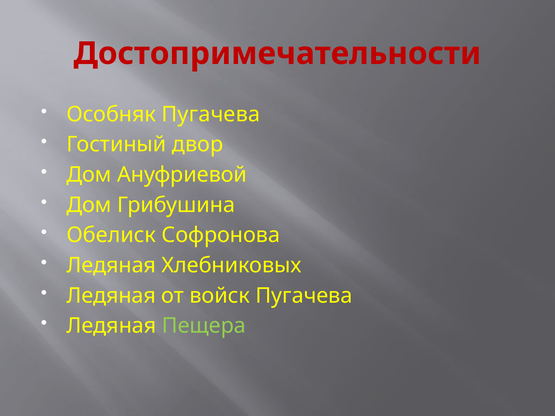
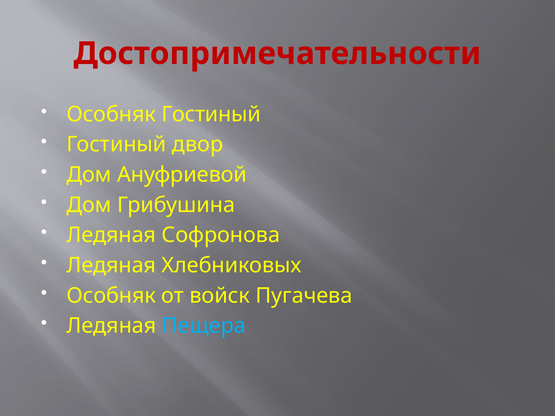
Особняк Пугачева: Пугачева -> Гостиный
Обелиск at (111, 235): Обелиск -> Ледяная
Ледяная at (111, 296): Ледяная -> Особняк
Пещера colour: light green -> light blue
